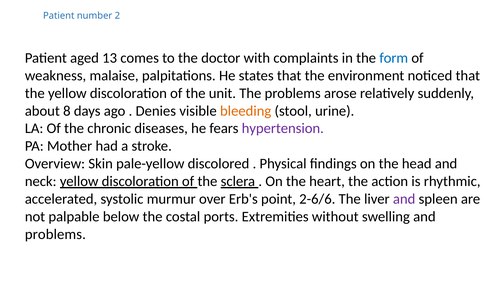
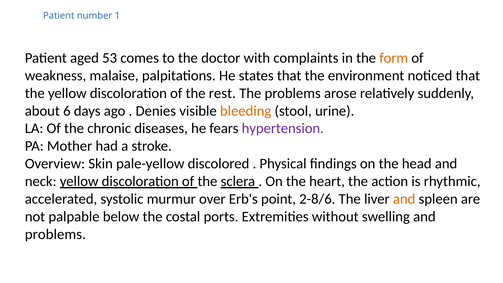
2: 2 -> 1
13: 13 -> 53
form colour: blue -> orange
unit: unit -> rest
8: 8 -> 6
2-6/6: 2-6/6 -> 2-8/6
and at (404, 199) colour: purple -> orange
